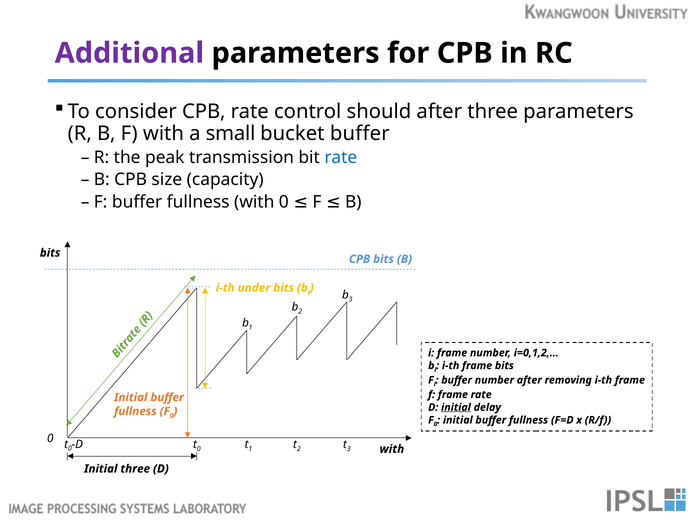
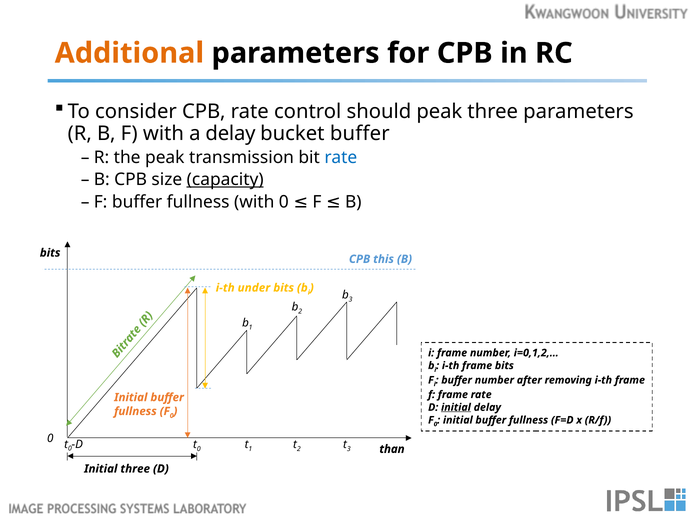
Additional colour: purple -> orange
should after: after -> peak
a small: small -> delay
capacity underline: none -> present
CPB bits: bits -> this
with at (392, 449): with -> than
